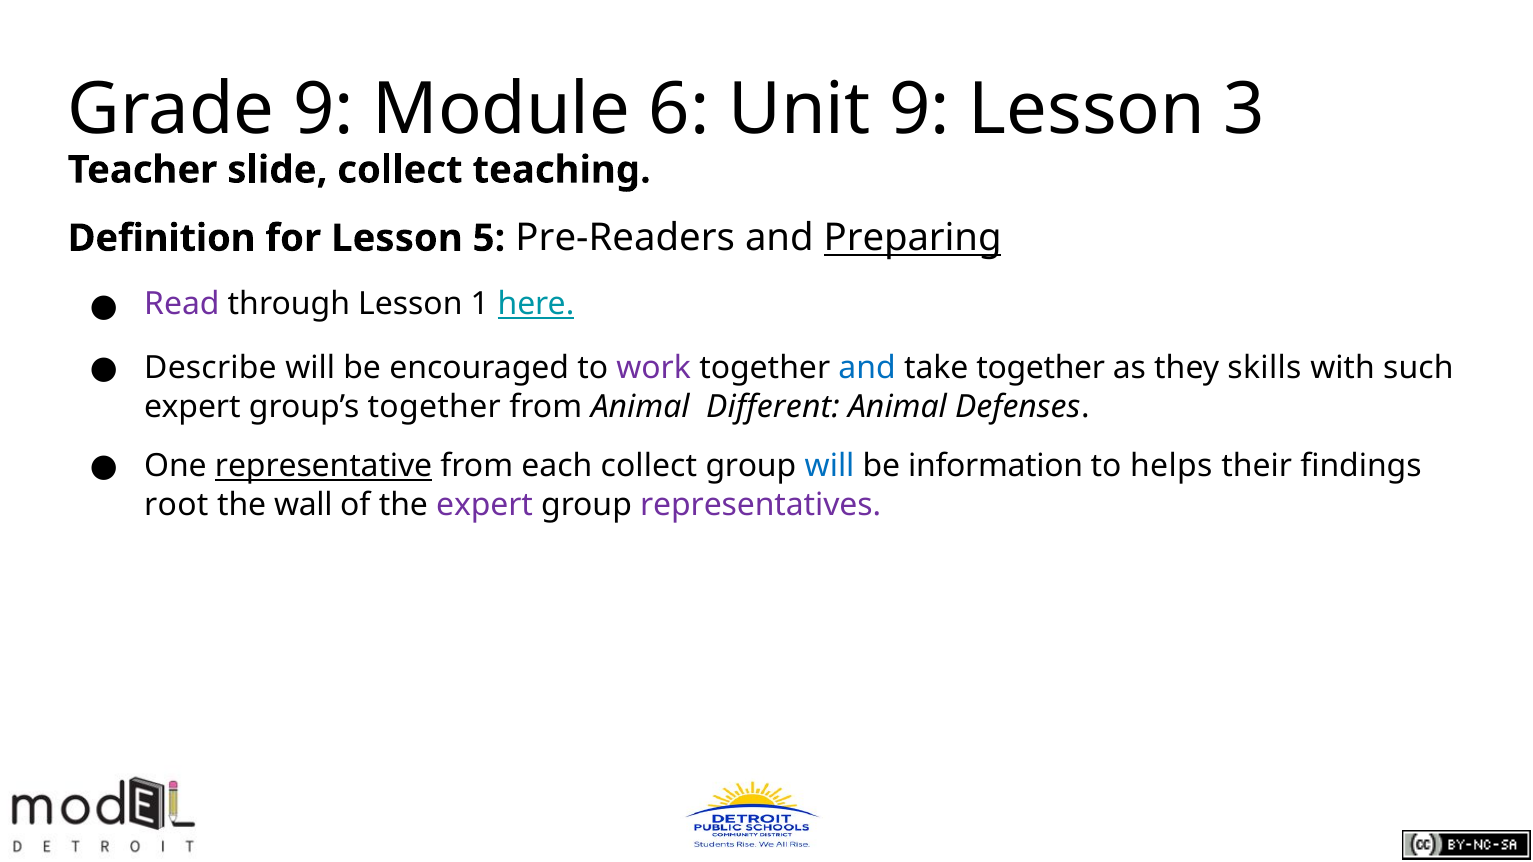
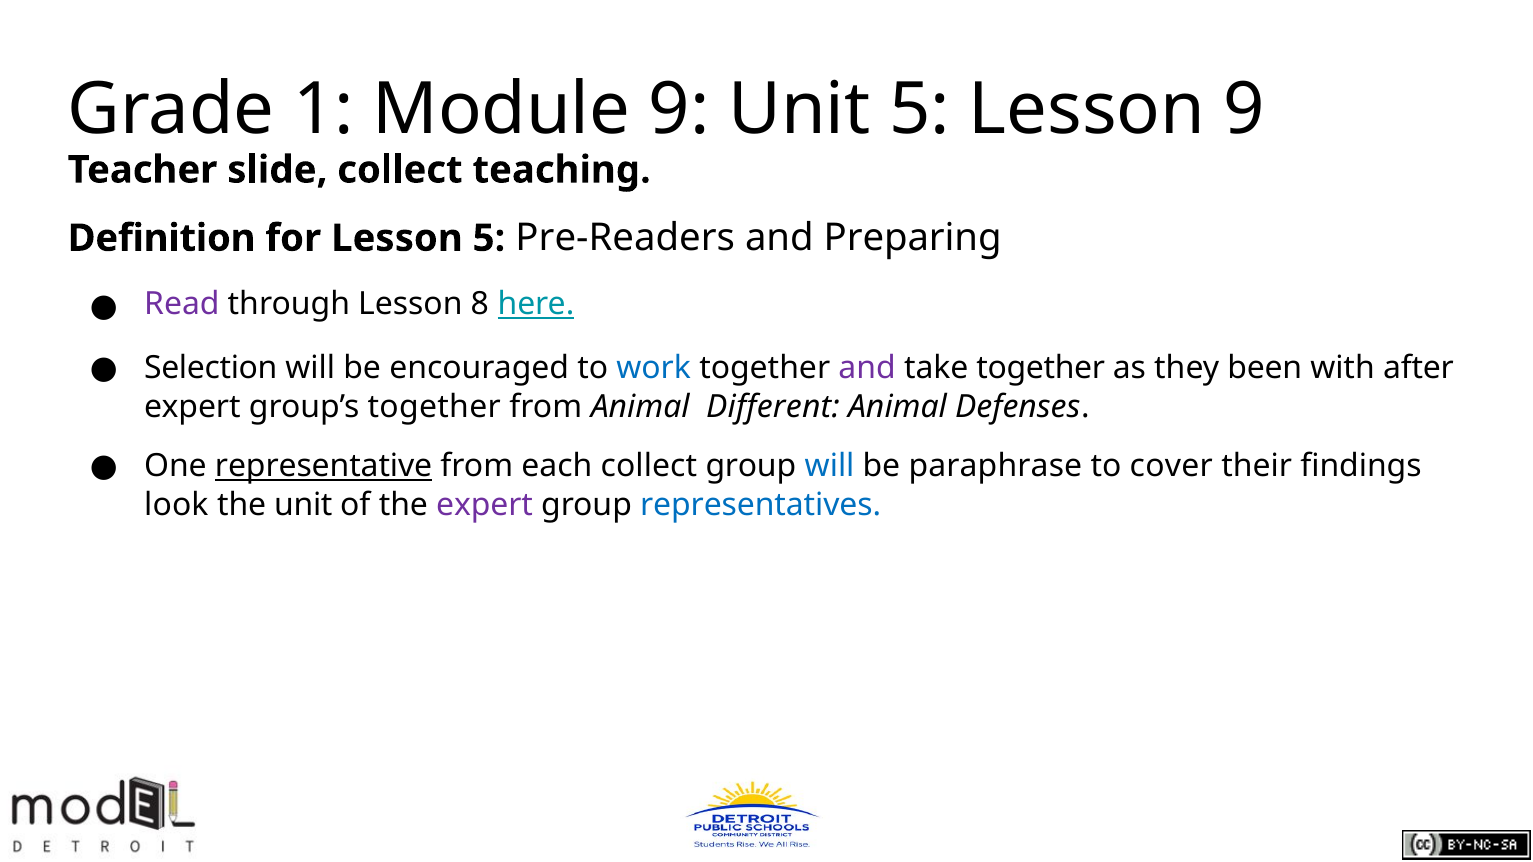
Grade 9: 9 -> 1
Module 6: 6 -> 9
Unit 9: 9 -> 5
Lesson 3: 3 -> 9
Preparing underline: present -> none
1: 1 -> 8
Describe: Describe -> Selection
work colour: purple -> blue
and at (867, 369) colour: blue -> purple
skills: skills -> been
such: such -> after
information: information -> paraphrase
helps: helps -> cover
root: root -> look
the wall: wall -> unit
representatives colour: purple -> blue
